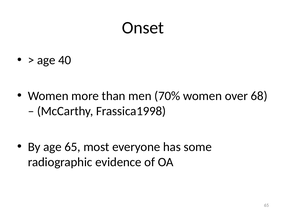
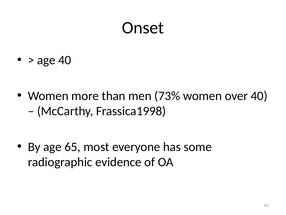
70%: 70% -> 73%
over 68: 68 -> 40
